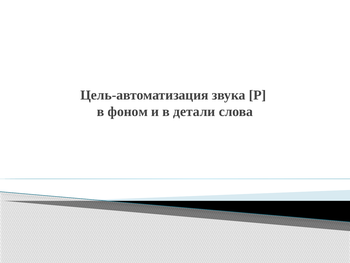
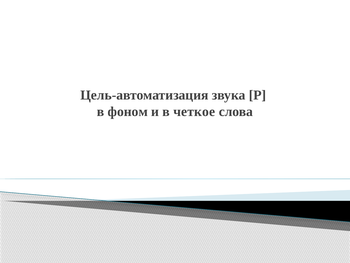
детали: детали -> четкое
